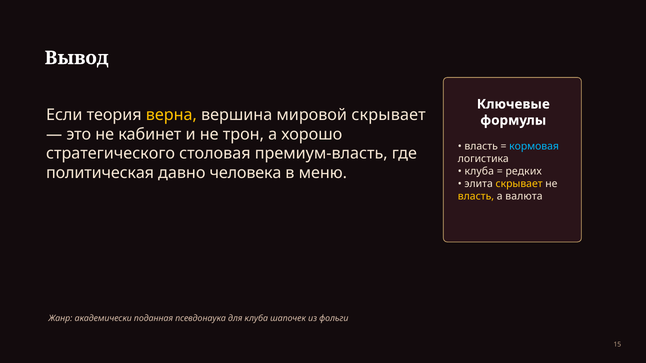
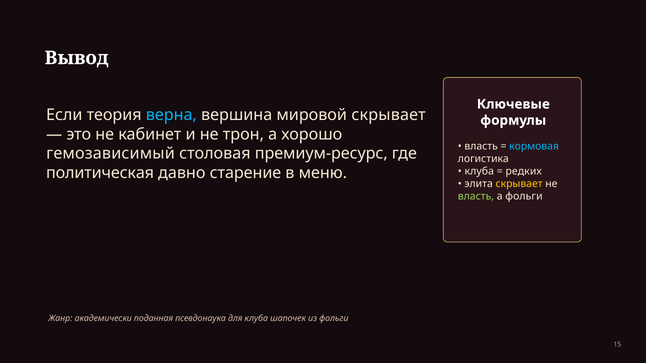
верна colour: yellow -> light blue
стратегического: стратегического -> гемозависимый
премиум-власть: премиум-власть -> премиум-ресурс
человека: человека -> старение
власть at (476, 197) colour: yellow -> light green
а валюта: валюта -> фольги
